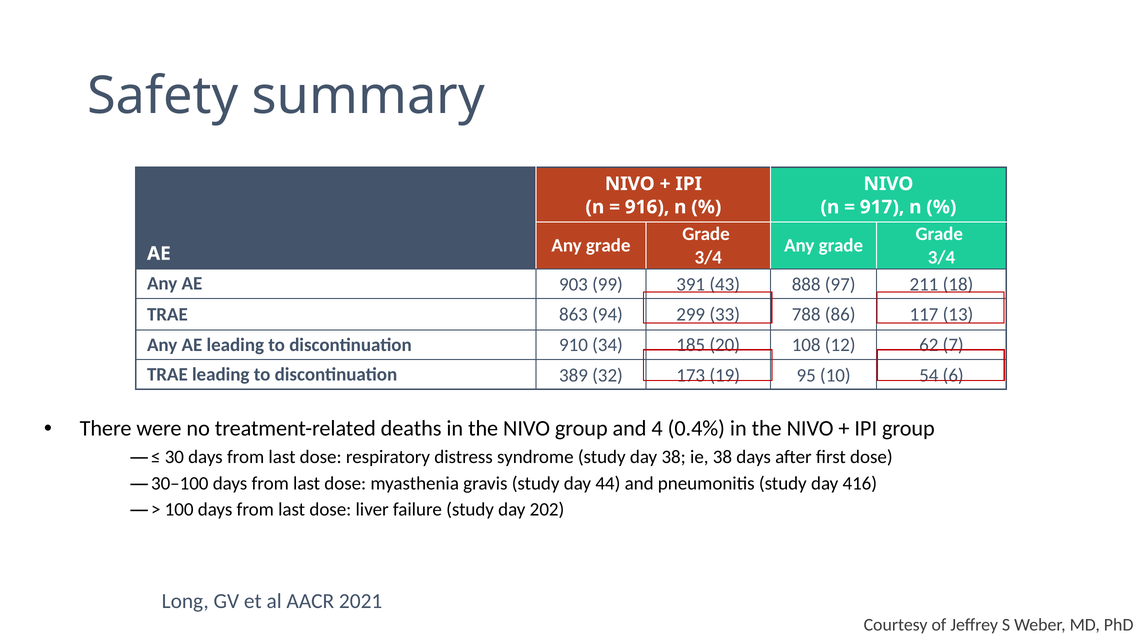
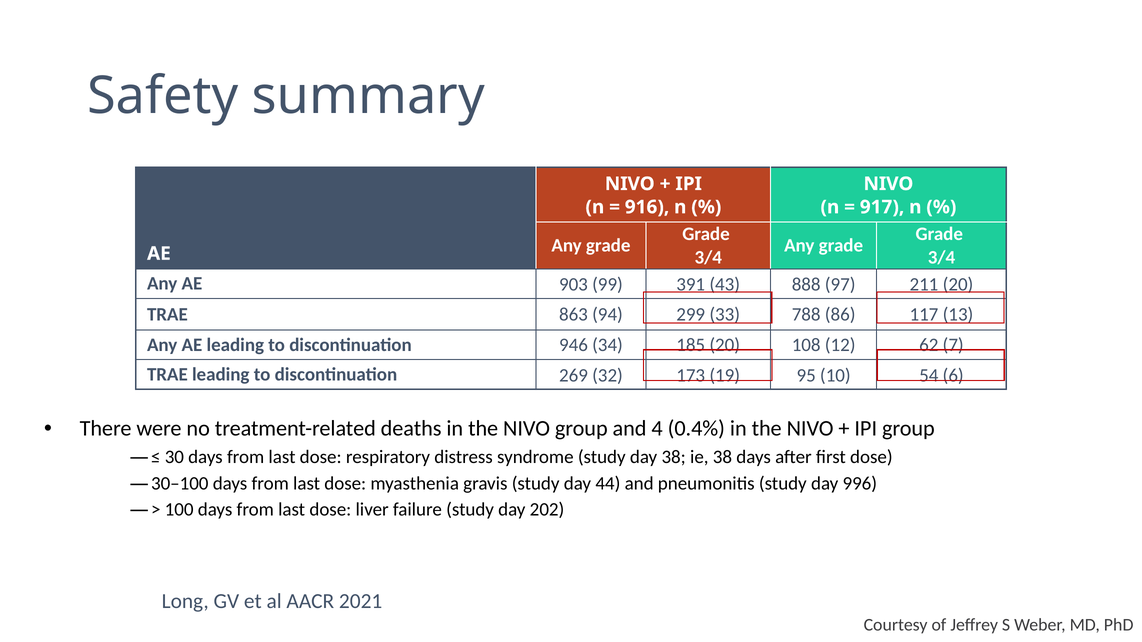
211 18: 18 -> 20
910: 910 -> 946
389: 389 -> 269
416: 416 -> 996
